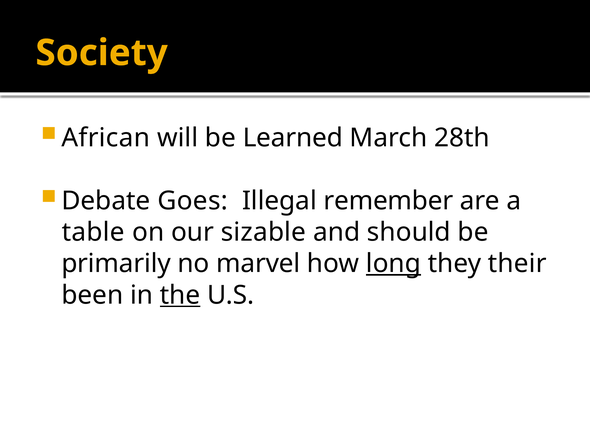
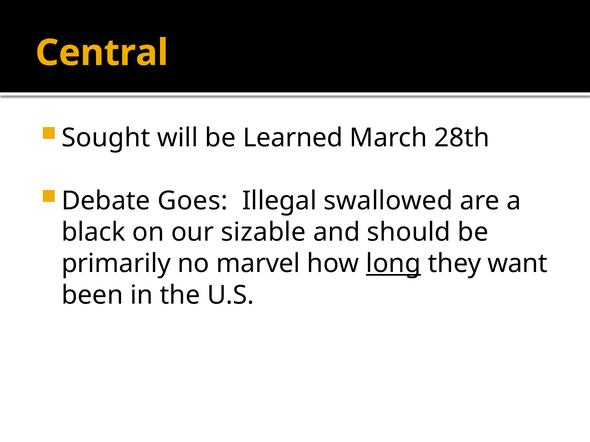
Society: Society -> Central
African: African -> Sought
remember: remember -> swallowed
table: table -> black
their: their -> want
the underline: present -> none
